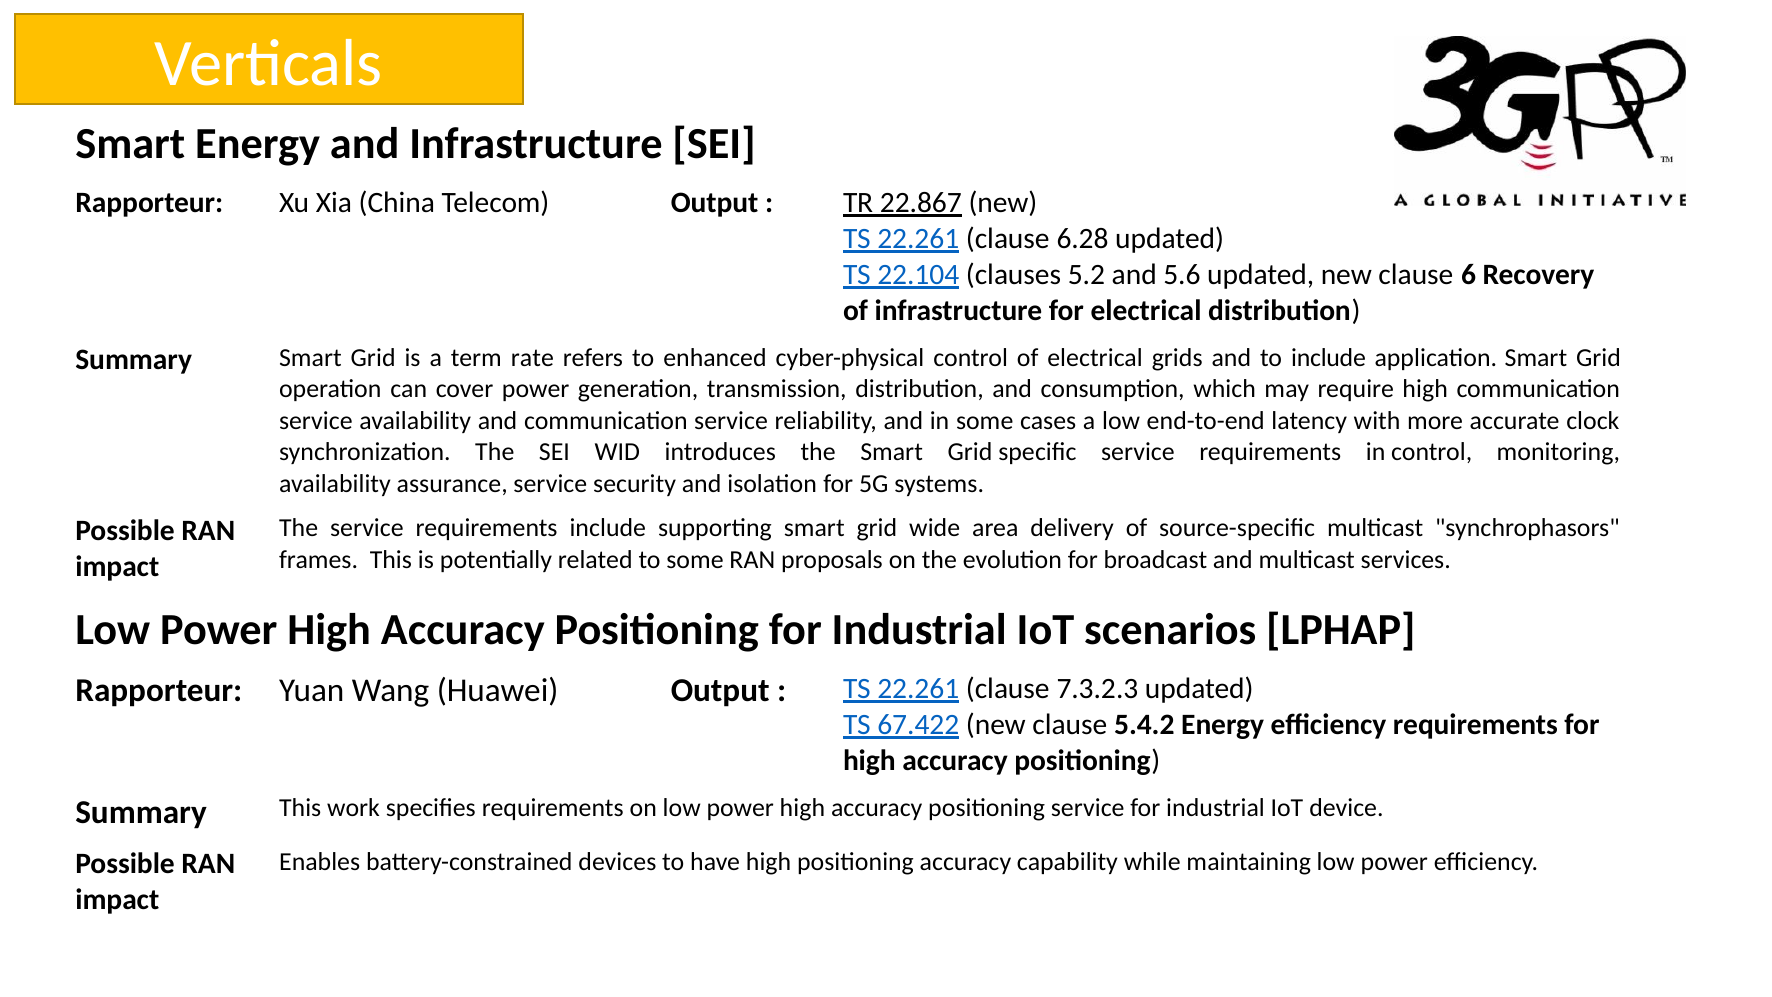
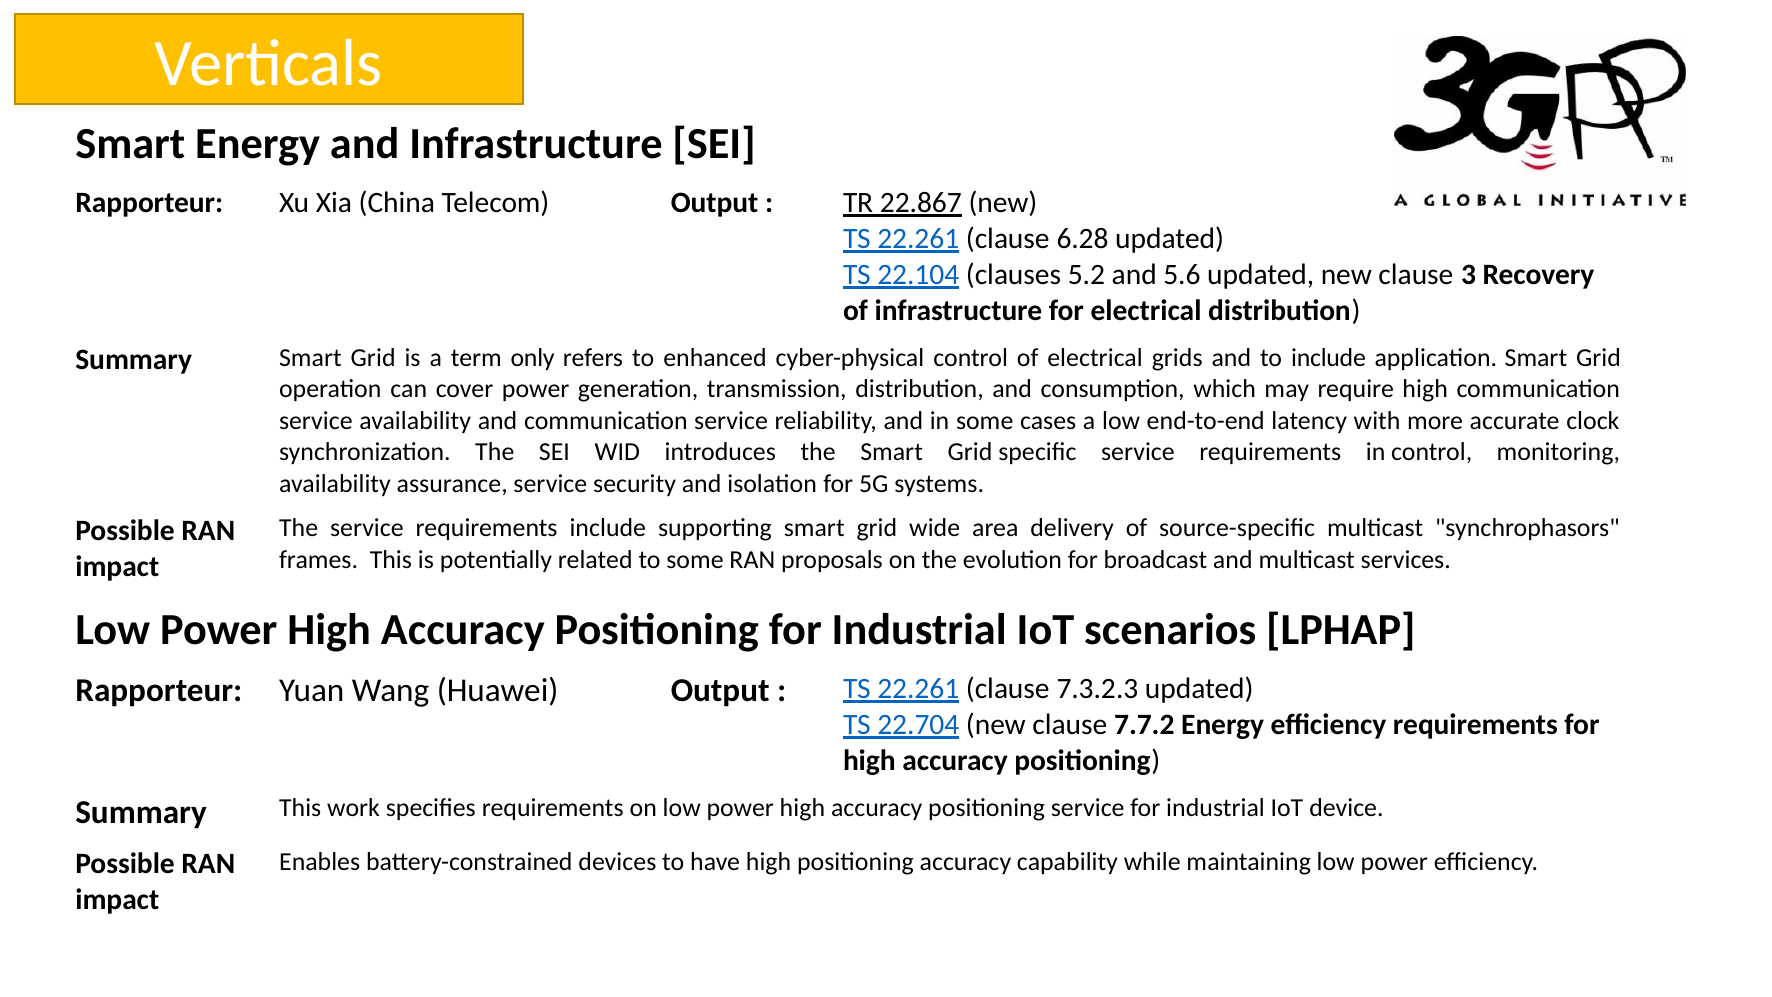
6: 6 -> 3
rate: rate -> only
67.422: 67.422 -> 22.704
5.4.2: 5.4.2 -> 7.7.2
